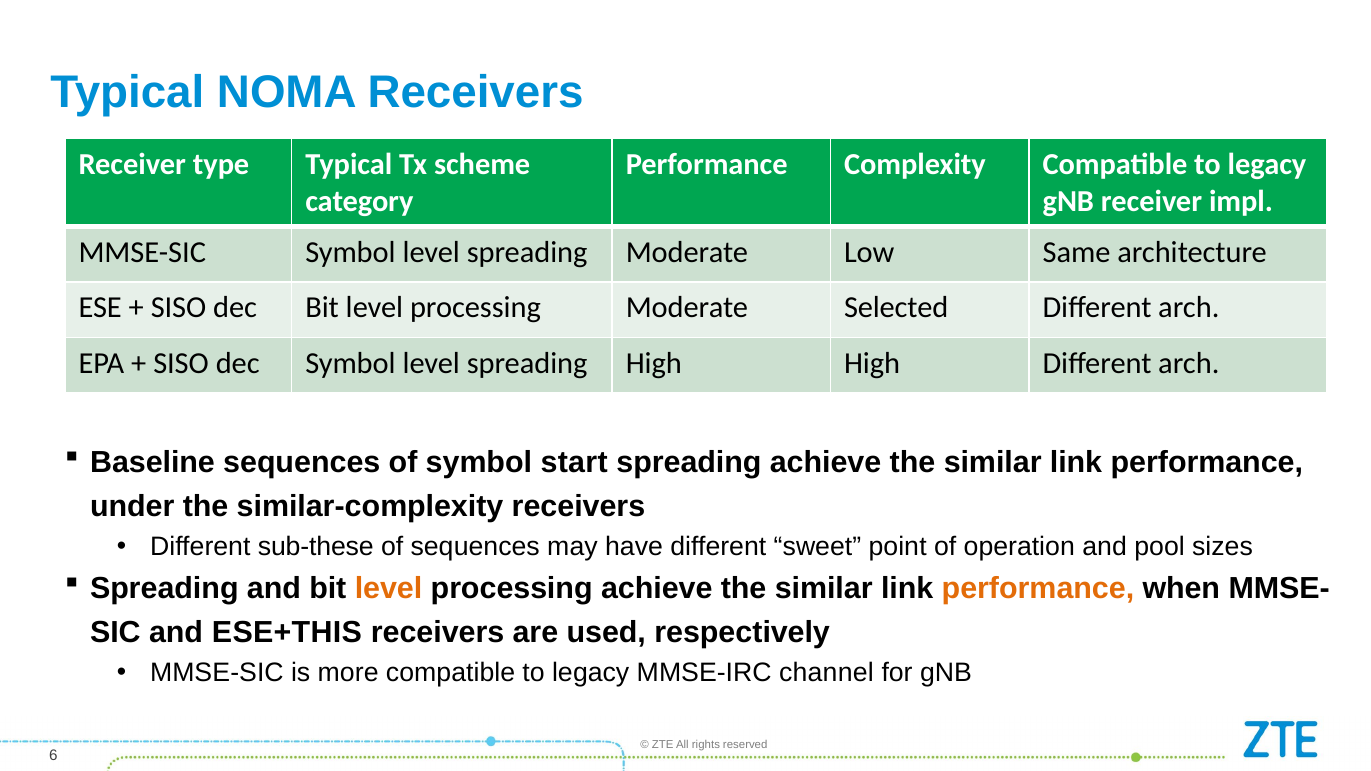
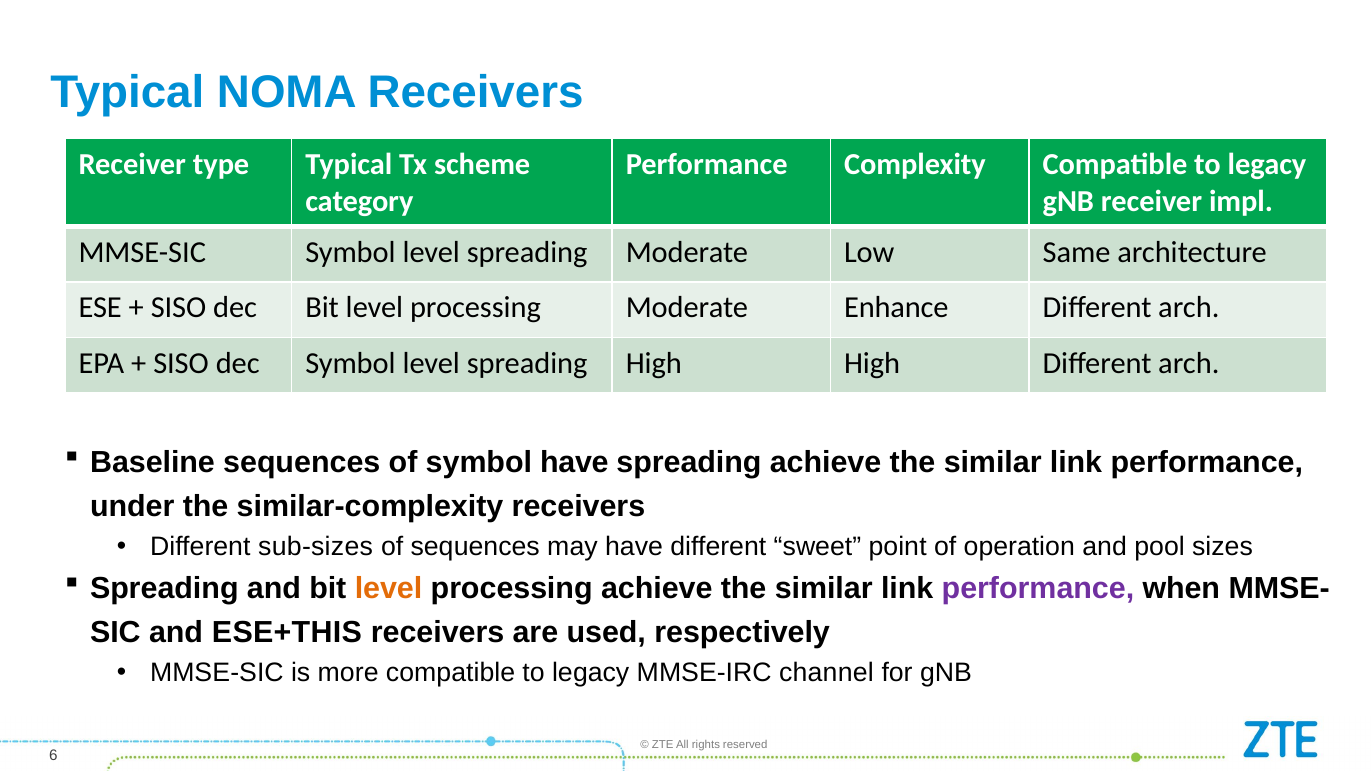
Selected: Selected -> Enhance
symbol start: start -> have
sub-these: sub-these -> sub-sizes
performance at (1038, 589) colour: orange -> purple
